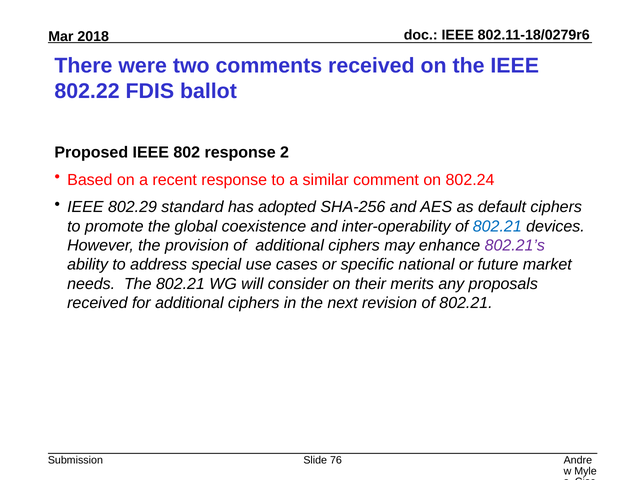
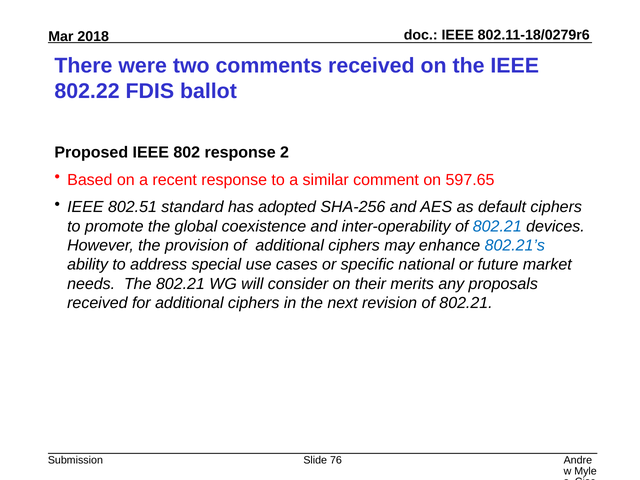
802.24: 802.24 -> 597.65
802.29: 802.29 -> 802.51
802.21’s colour: purple -> blue
